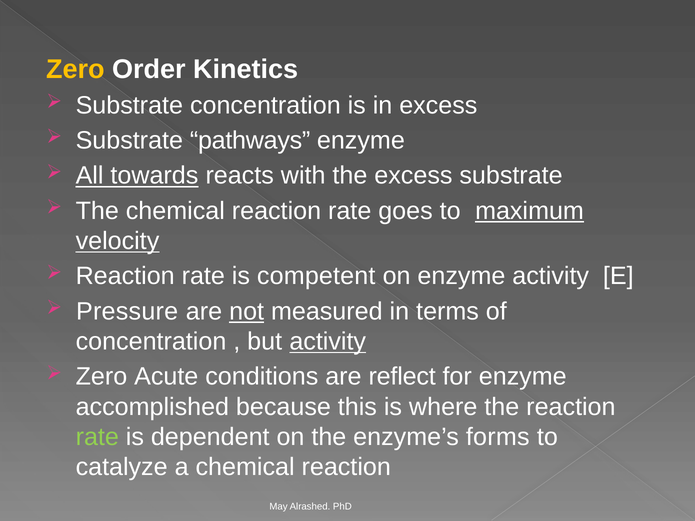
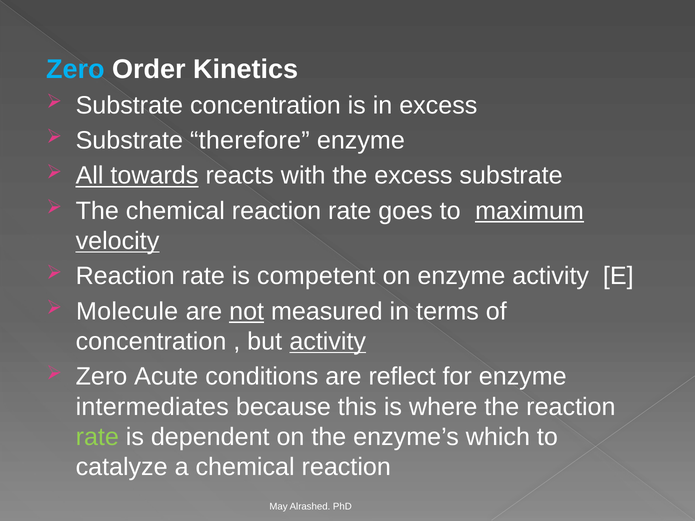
Zero at (76, 69) colour: yellow -> light blue
pathways: pathways -> therefore
Pressure: Pressure -> Molecule
accomplished: accomplished -> intermediates
forms: forms -> which
